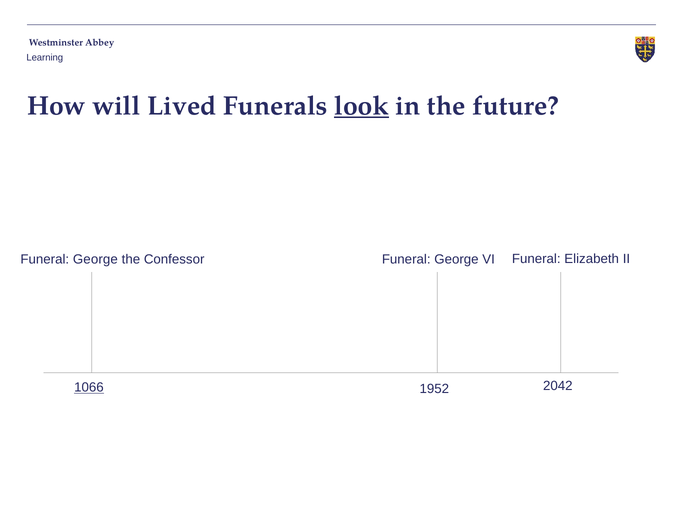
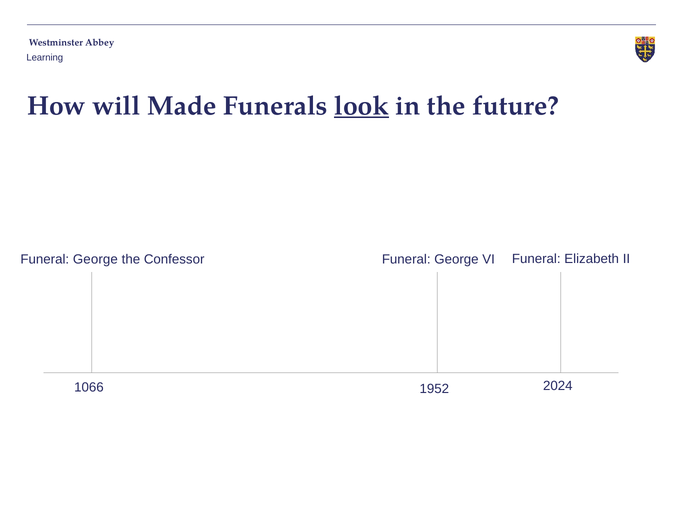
Lived: Lived -> Made
1066 underline: present -> none
2042: 2042 -> 2024
